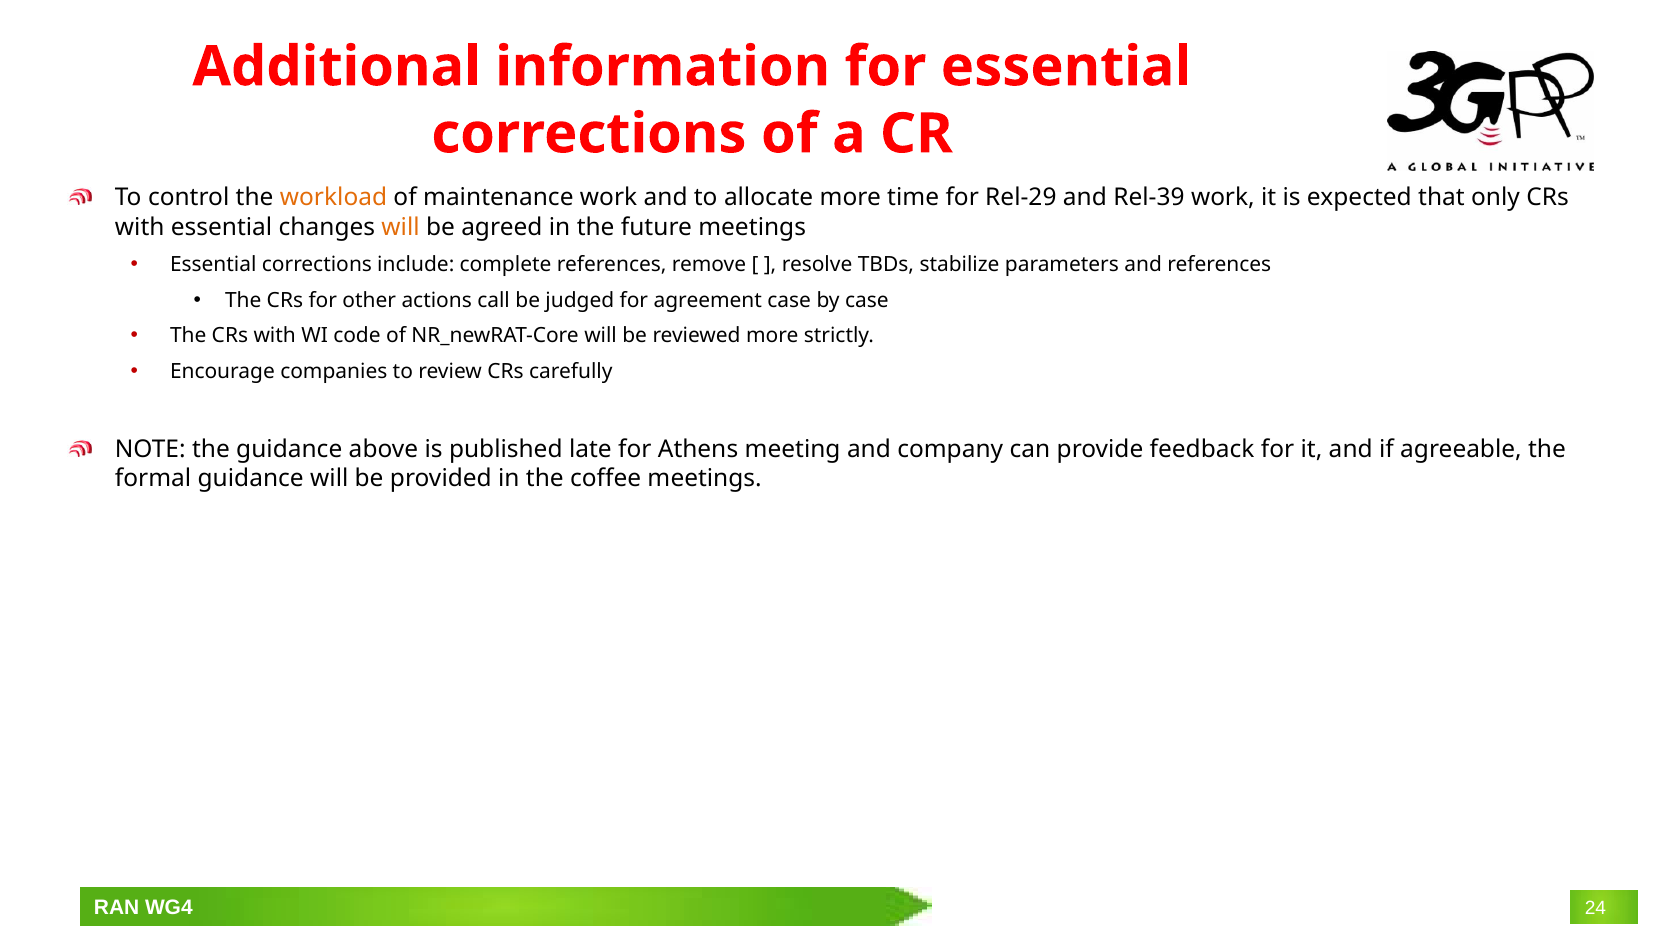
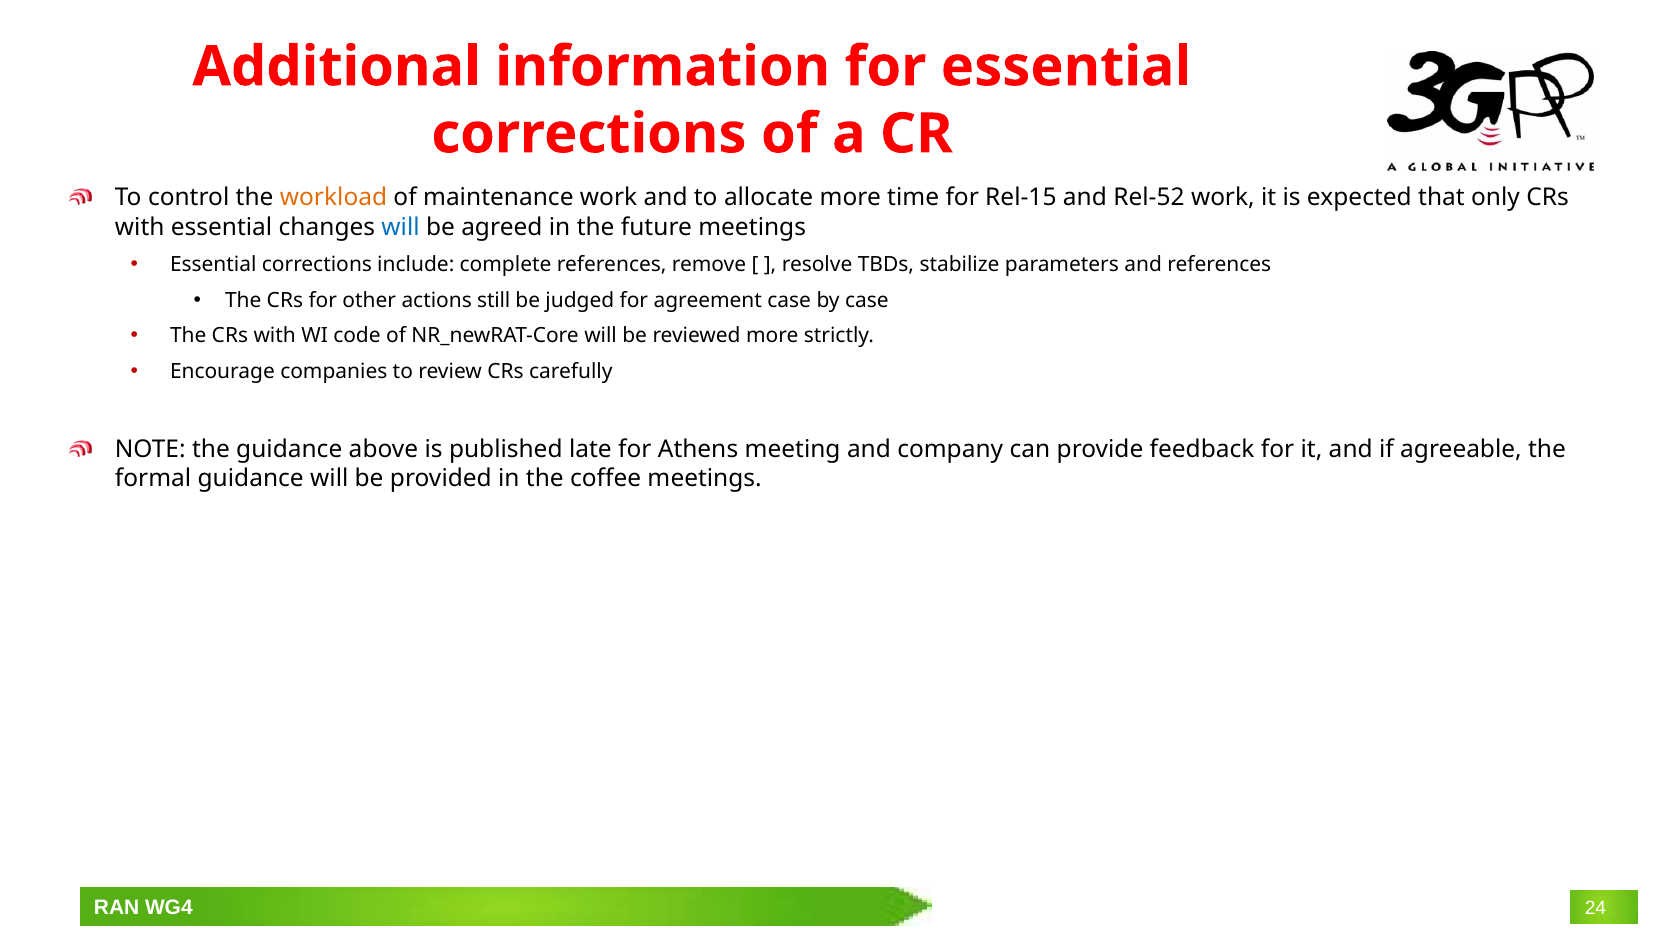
Rel-29: Rel-29 -> Rel-15
Rel-39: Rel-39 -> Rel-52
will at (401, 227) colour: orange -> blue
call: call -> still
